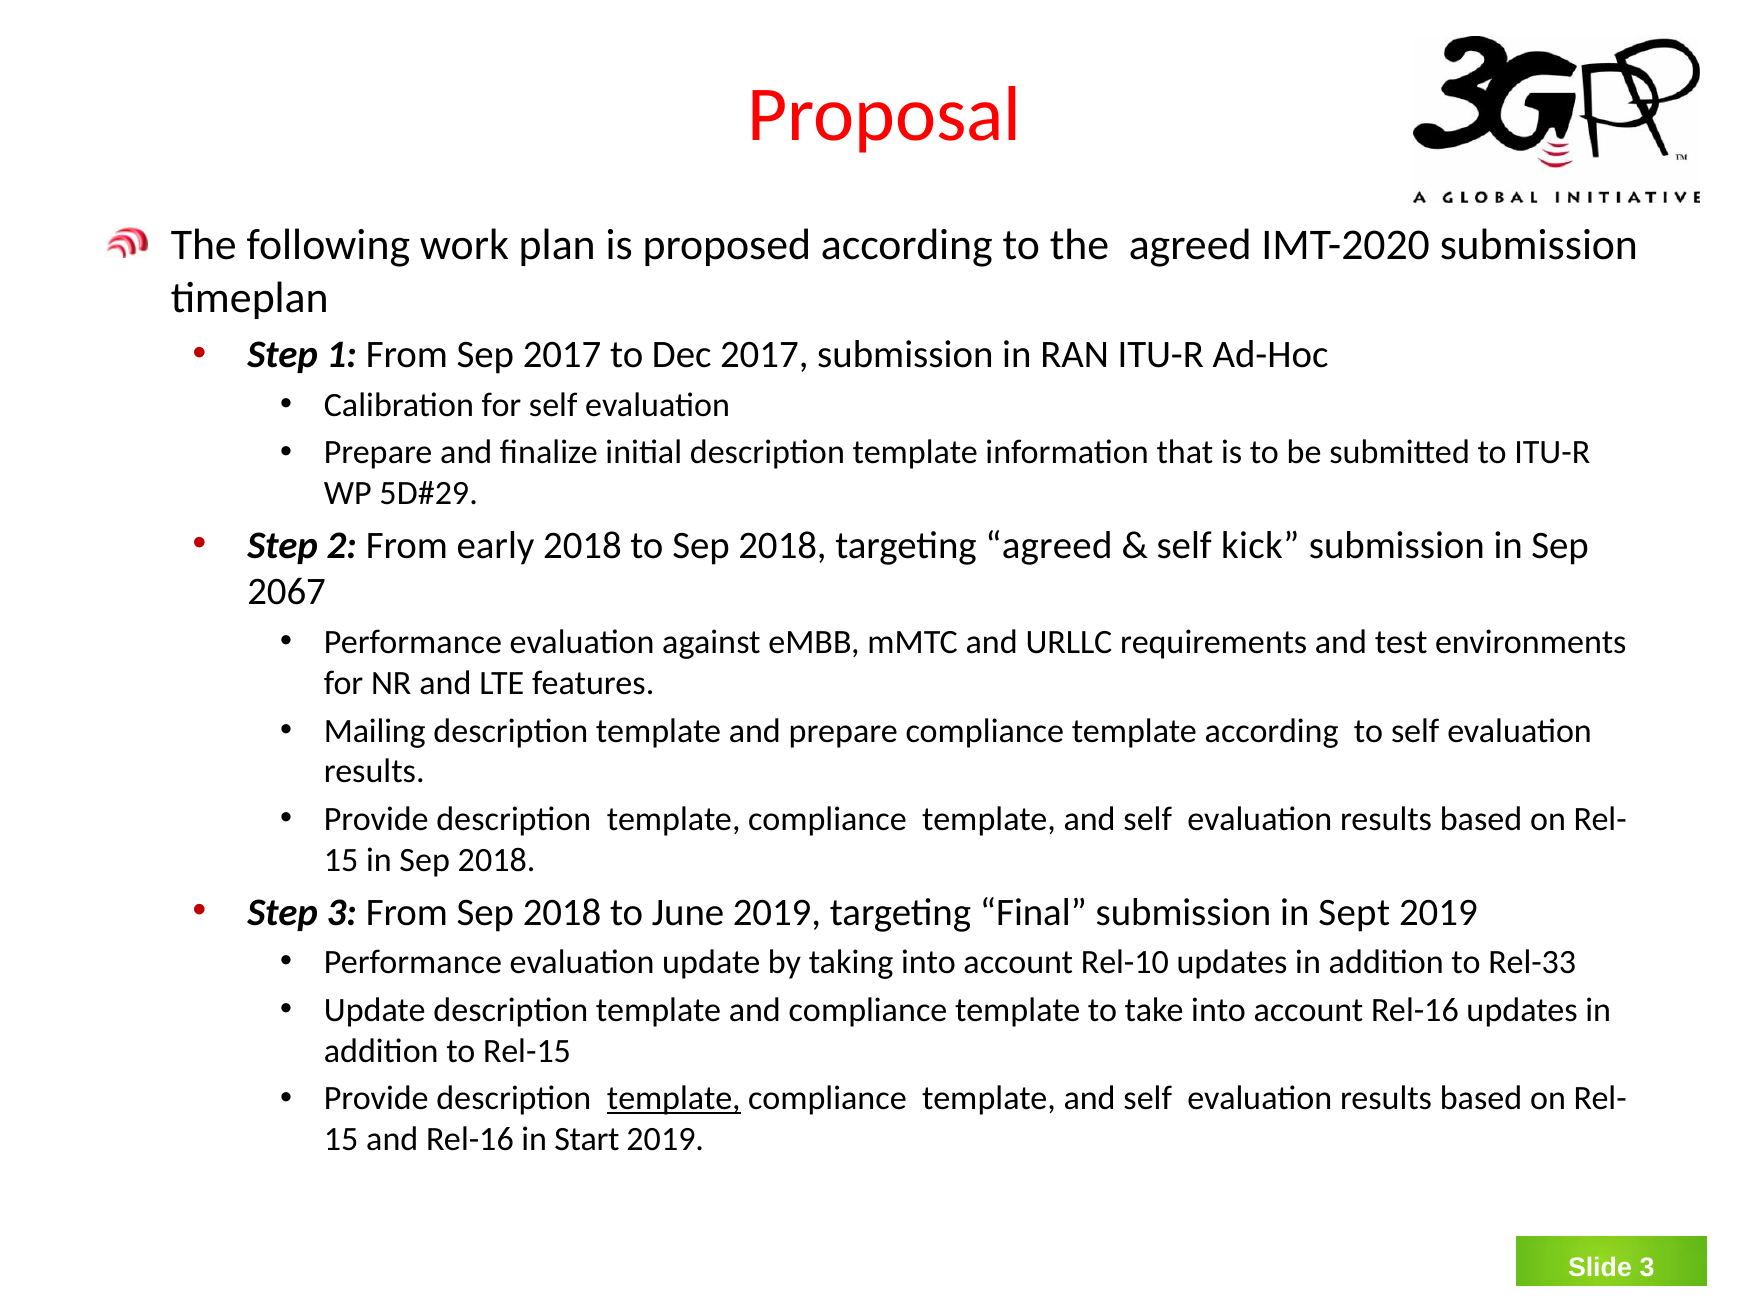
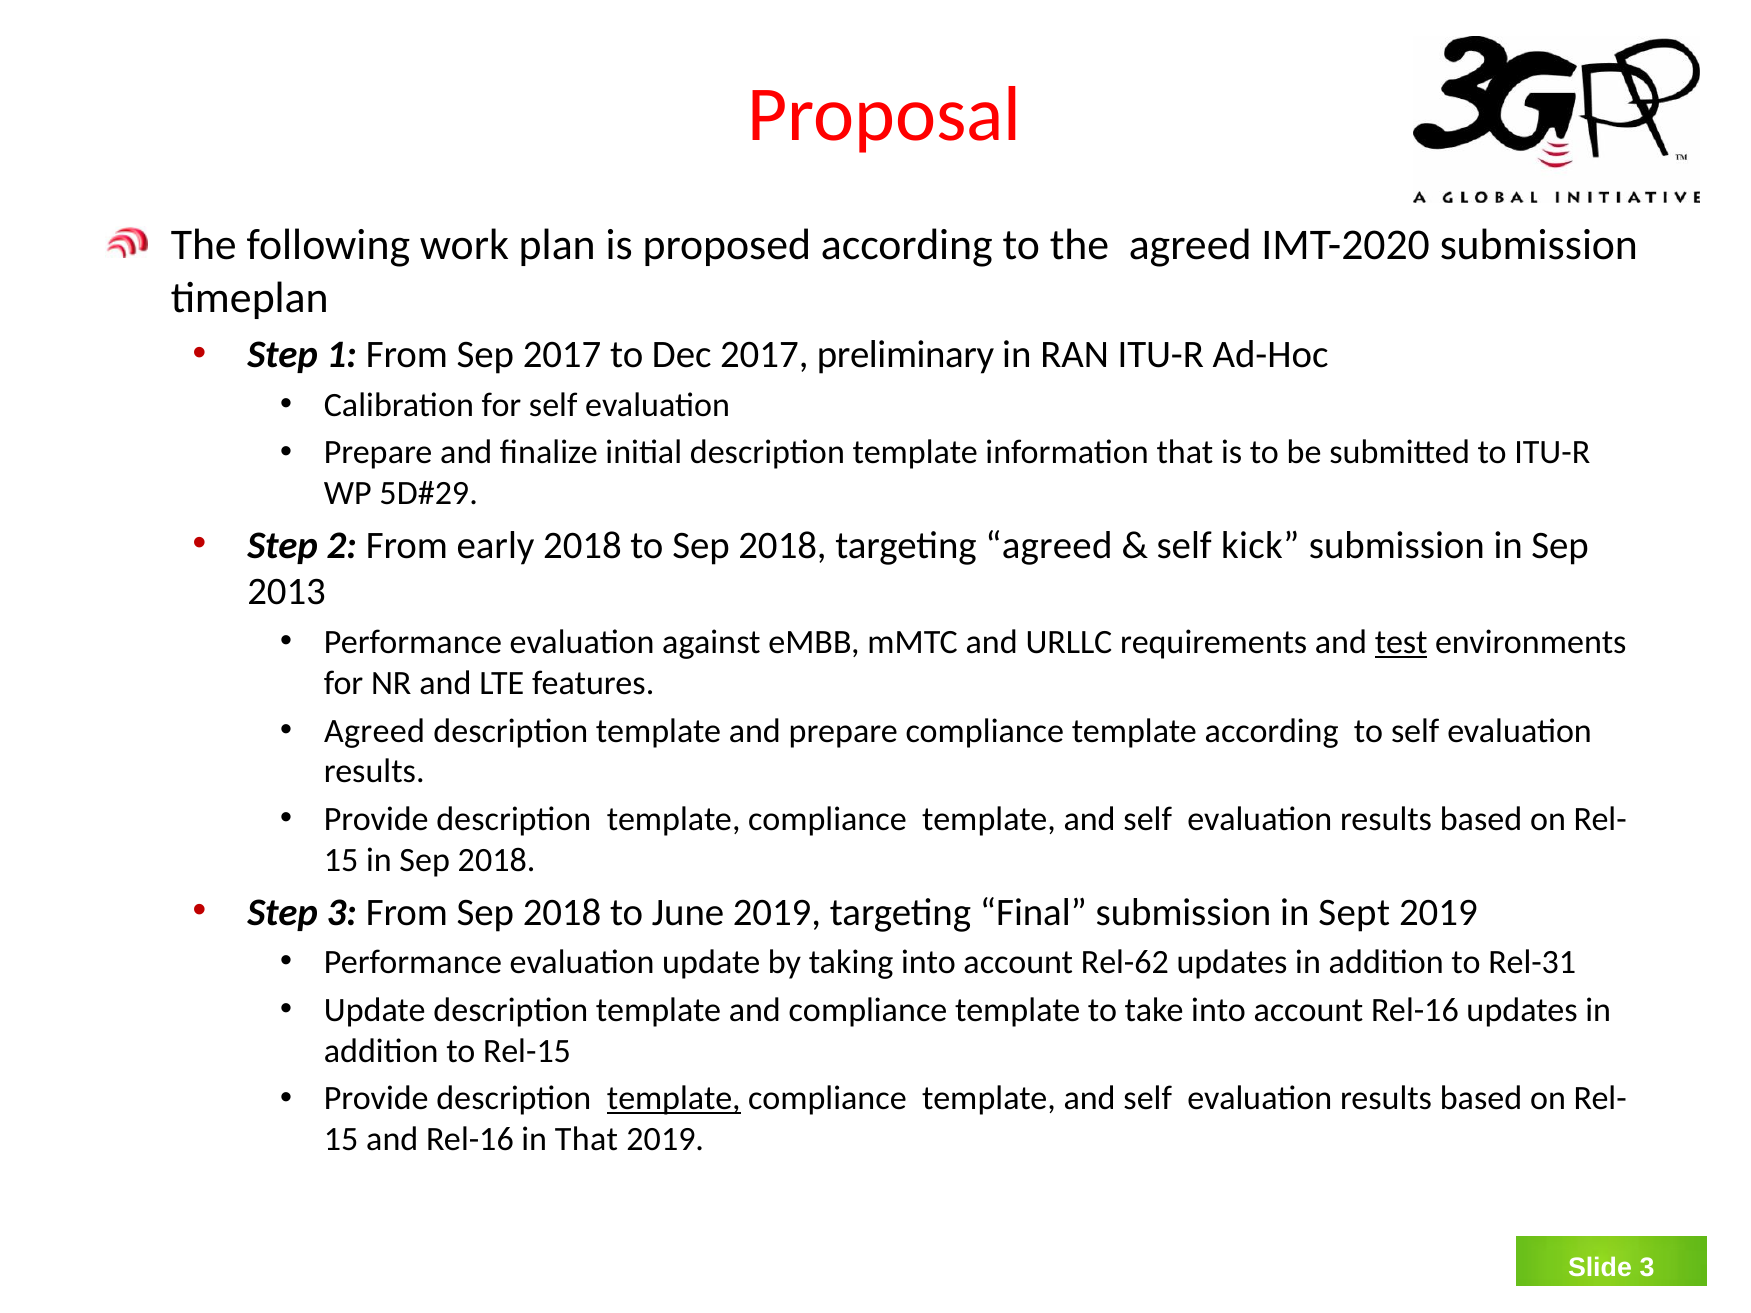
2017 submission: submission -> preliminary
2067: 2067 -> 2013
test underline: none -> present
Mailing at (375, 731): Mailing -> Agreed
Rel-10: Rel-10 -> Rel-62
Rel-33: Rel-33 -> Rel-31
in Start: Start -> That
